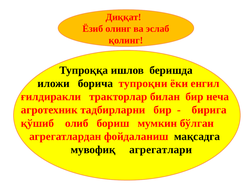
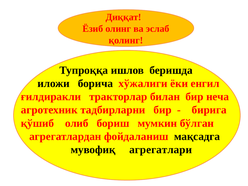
тупроқни: тупроқни -> хўжалиги
